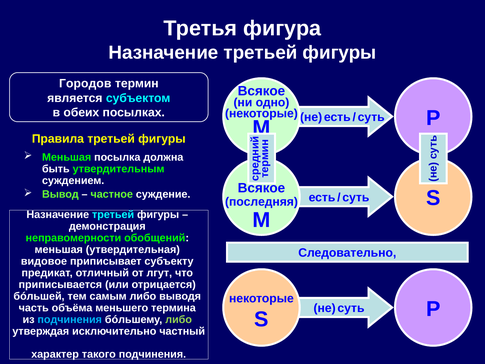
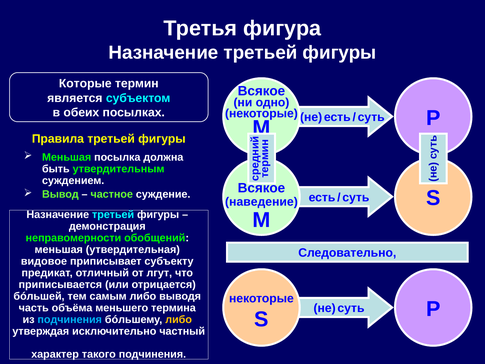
Городов: Городов -> Которые
последняя: последняя -> наведение
либо at (179, 319) colour: light green -> yellow
